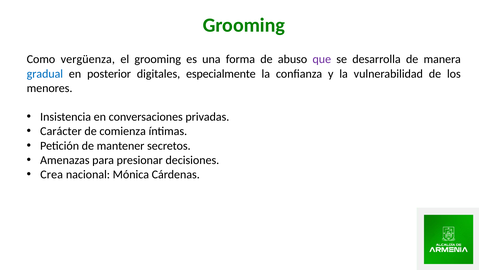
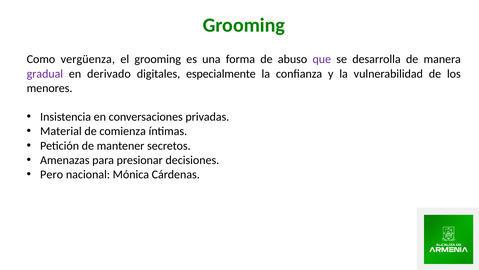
gradual colour: blue -> purple
posterior: posterior -> derivado
Carácter: Carácter -> Material
Crea: Crea -> Pero
